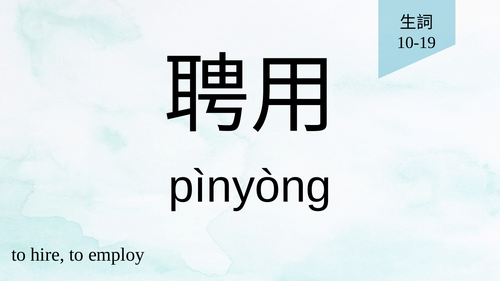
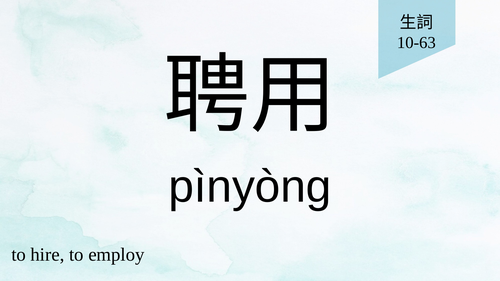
10-19: 10-19 -> 10-63
